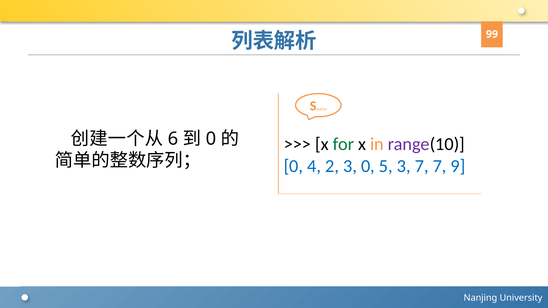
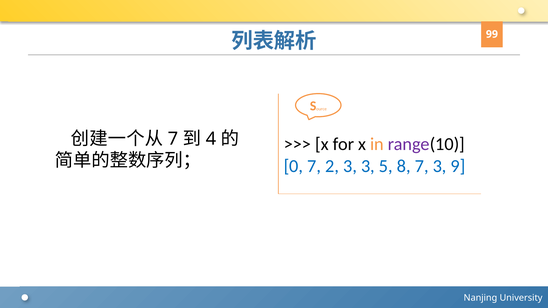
6 at (173, 139): 6 -> 7
0 at (211, 139): 0 -> 4
for colour: green -> black
0 4: 4 -> 7
3 0: 0 -> 3
5 3: 3 -> 8
7 7: 7 -> 3
